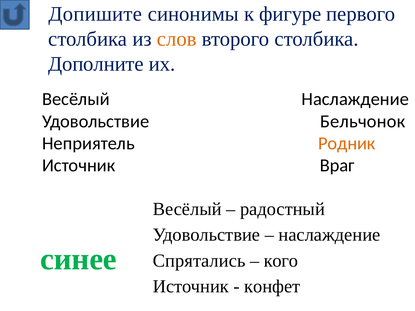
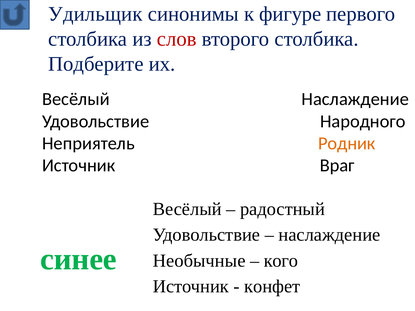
Допишите: Допишите -> Удильщик
слов colour: orange -> red
Дополните: Дополните -> Подберите
Бельчонок: Бельчонок -> Народного
Спрятались: Спрятались -> Необычные
